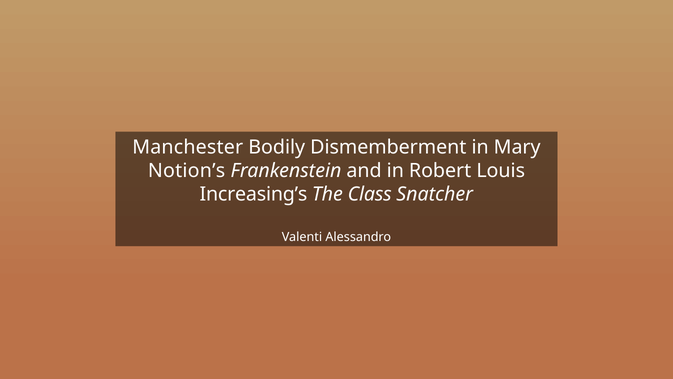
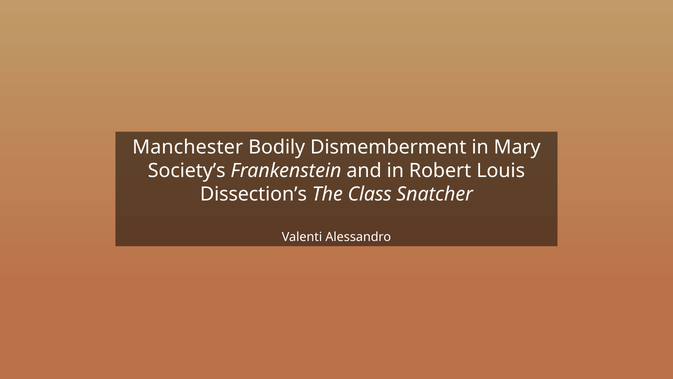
Notion’s: Notion’s -> Society’s
Increasing’s: Increasing’s -> Dissection’s
